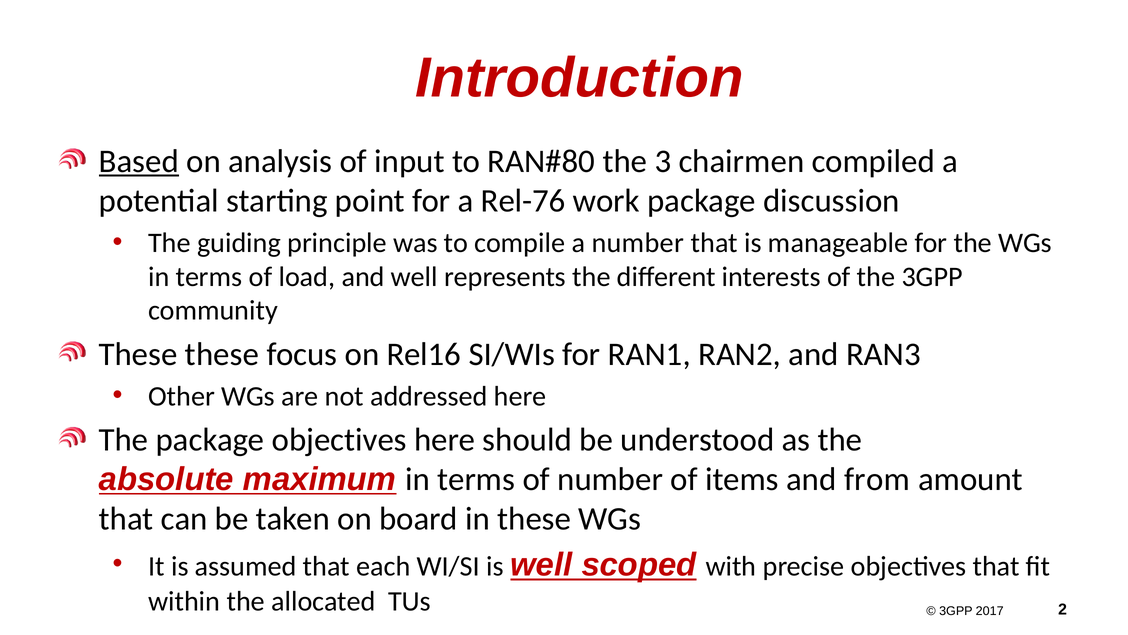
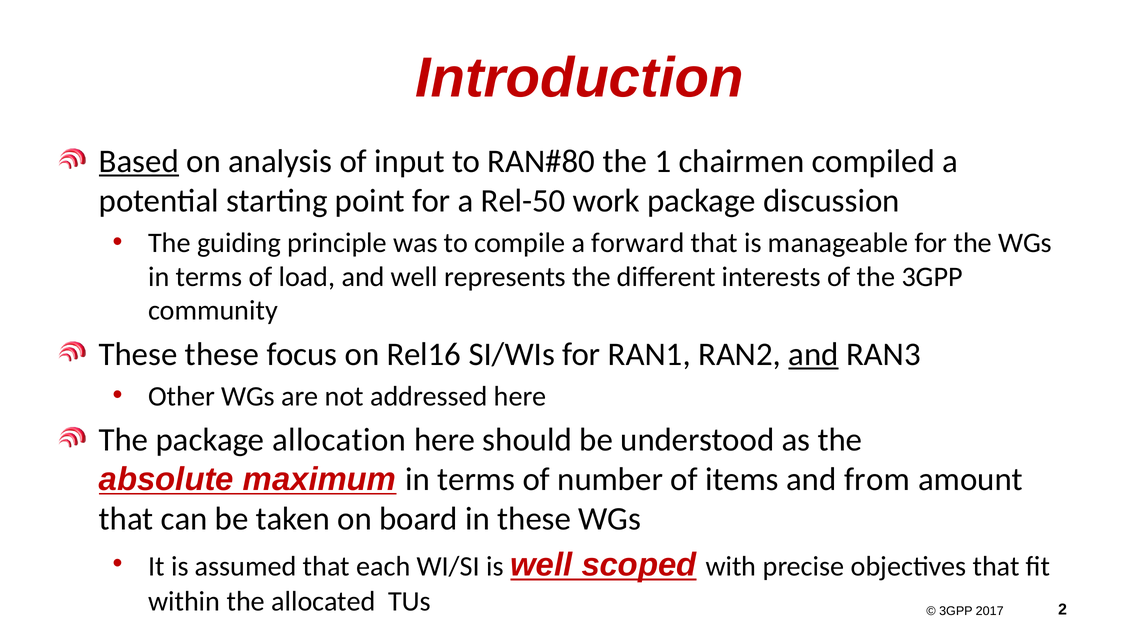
3: 3 -> 1
Rel-76: Rel-76 -> Rel-50
a number: number -> forward
and at (814, 354) underline: none -> present
package objectives: objectives -> allocation
